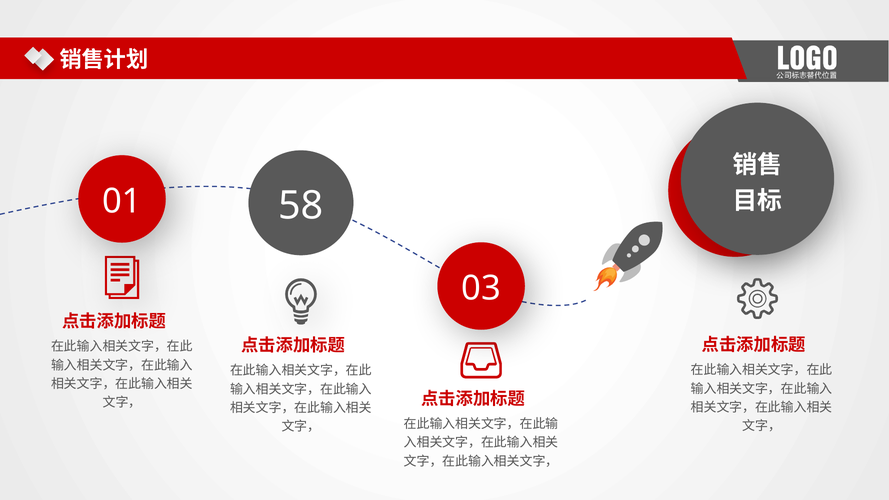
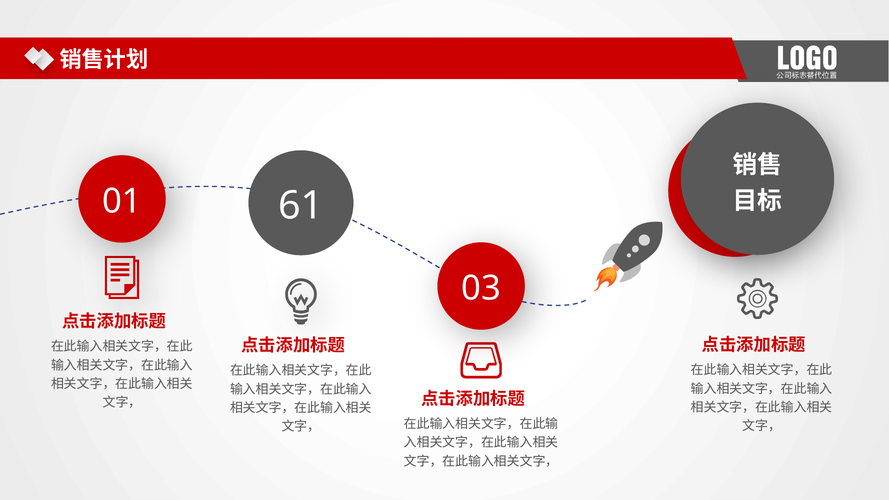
58: 58 -> 61
